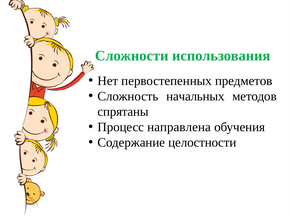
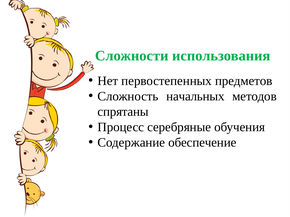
направлена: направлена -> серебряные
целостности: целостности -> обеспечение
